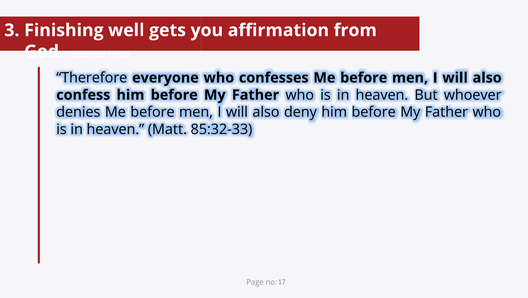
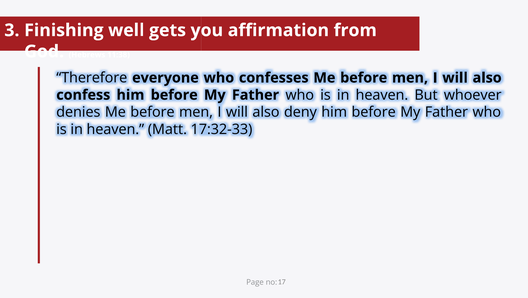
85:32-33: 85:32-33 -> 17:32-33
